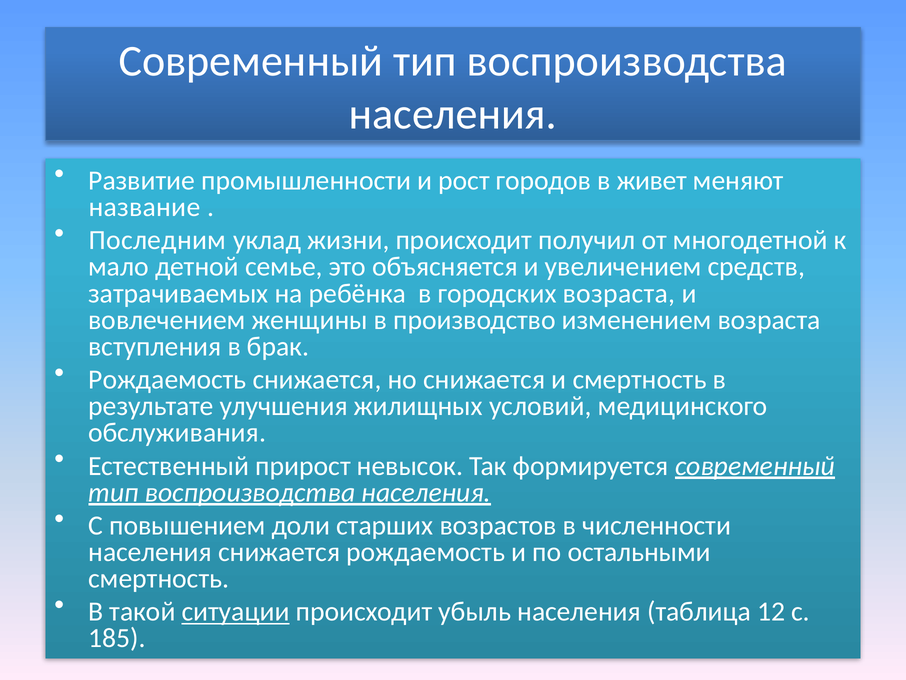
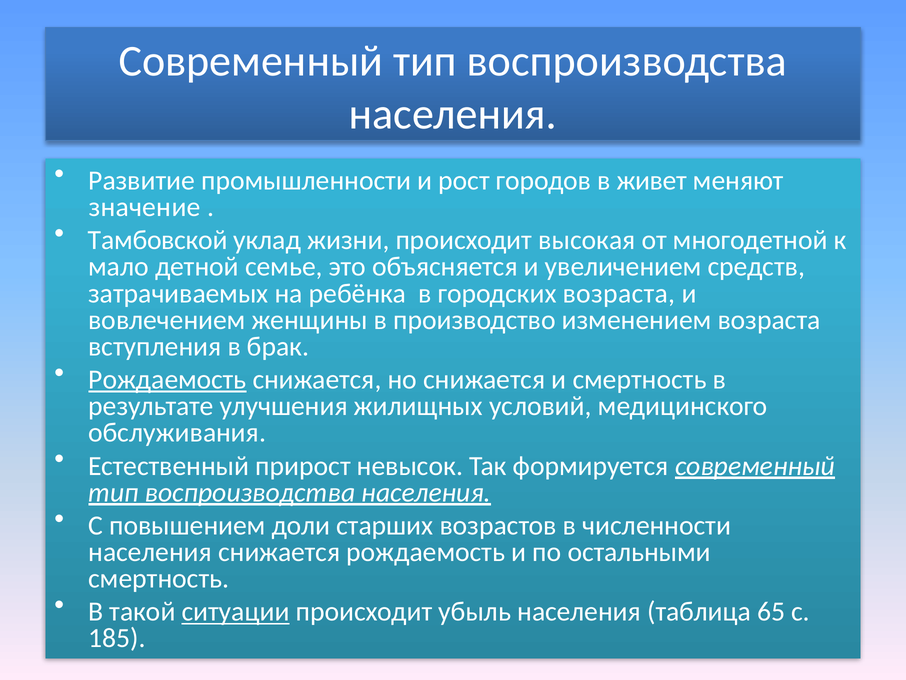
название: название -> значение
Последним: Последним -> Тамбовской
получил: получил -> высокая
Рождаемость at (167, 379) underline: none -> present
12: 12 -> 65
